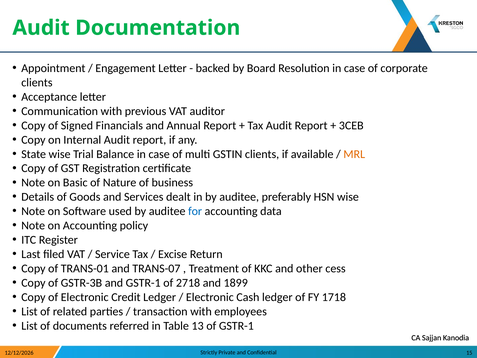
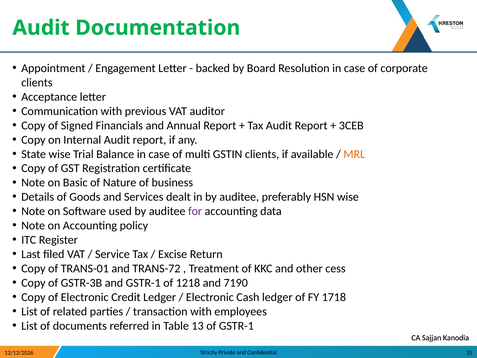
for colour: blue -> purple
TRANS-07: TRANS-07 -> TRANS-72
2718: 2718 -> 1218
1899: 1899 -> 7190
